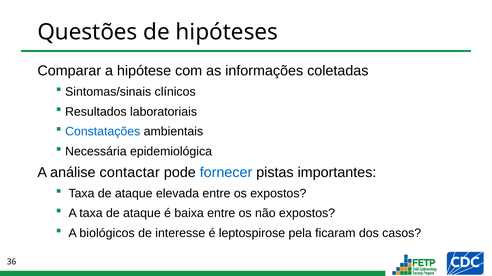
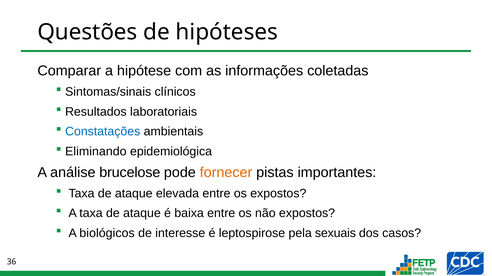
Necessária: Necessária -> Eliminando
contactar: contactar -> brucelose
fornecer colour: blue -> orange
ficaram: ficaram -> sexuais
